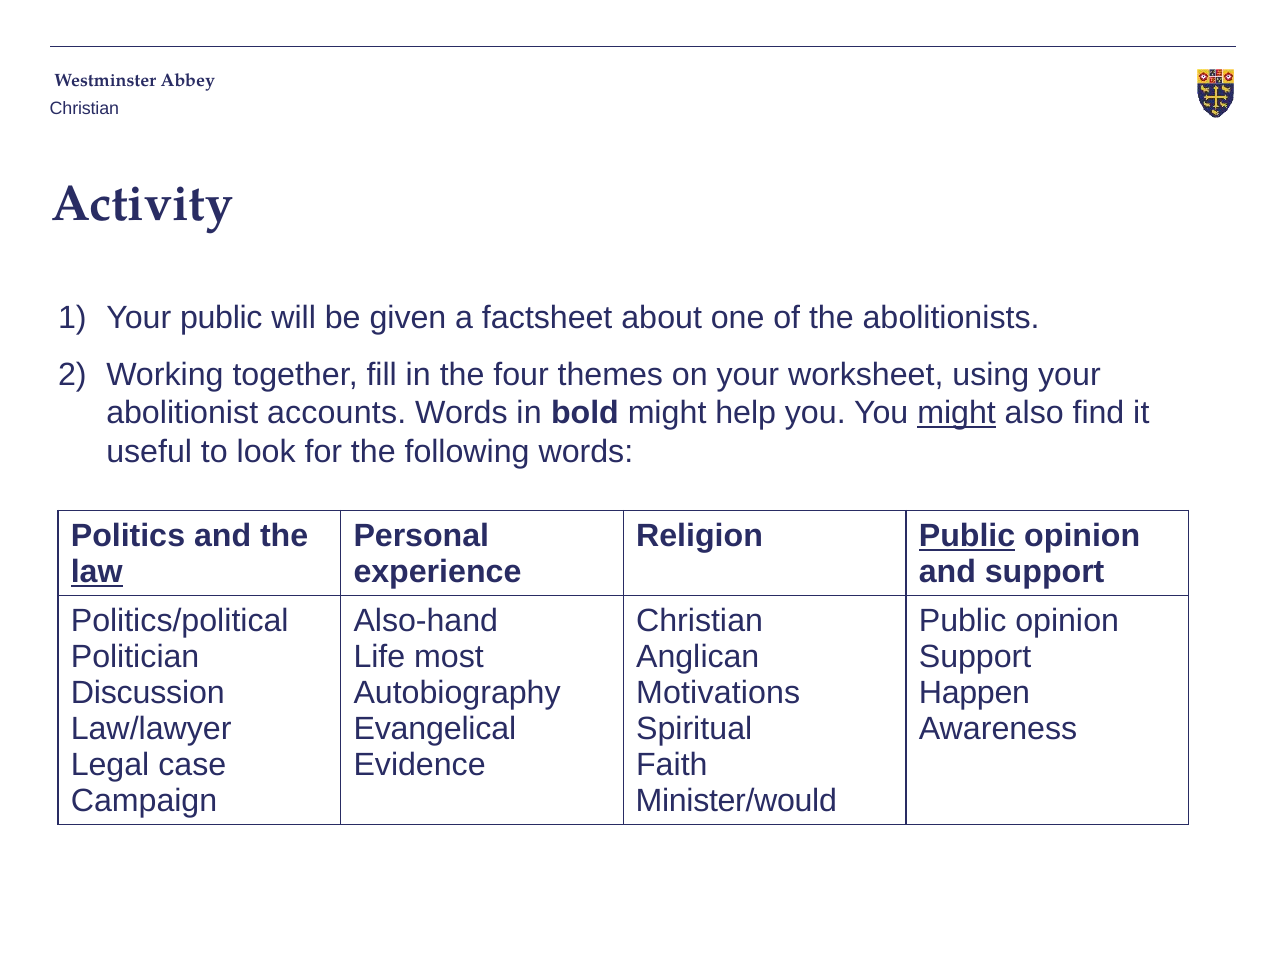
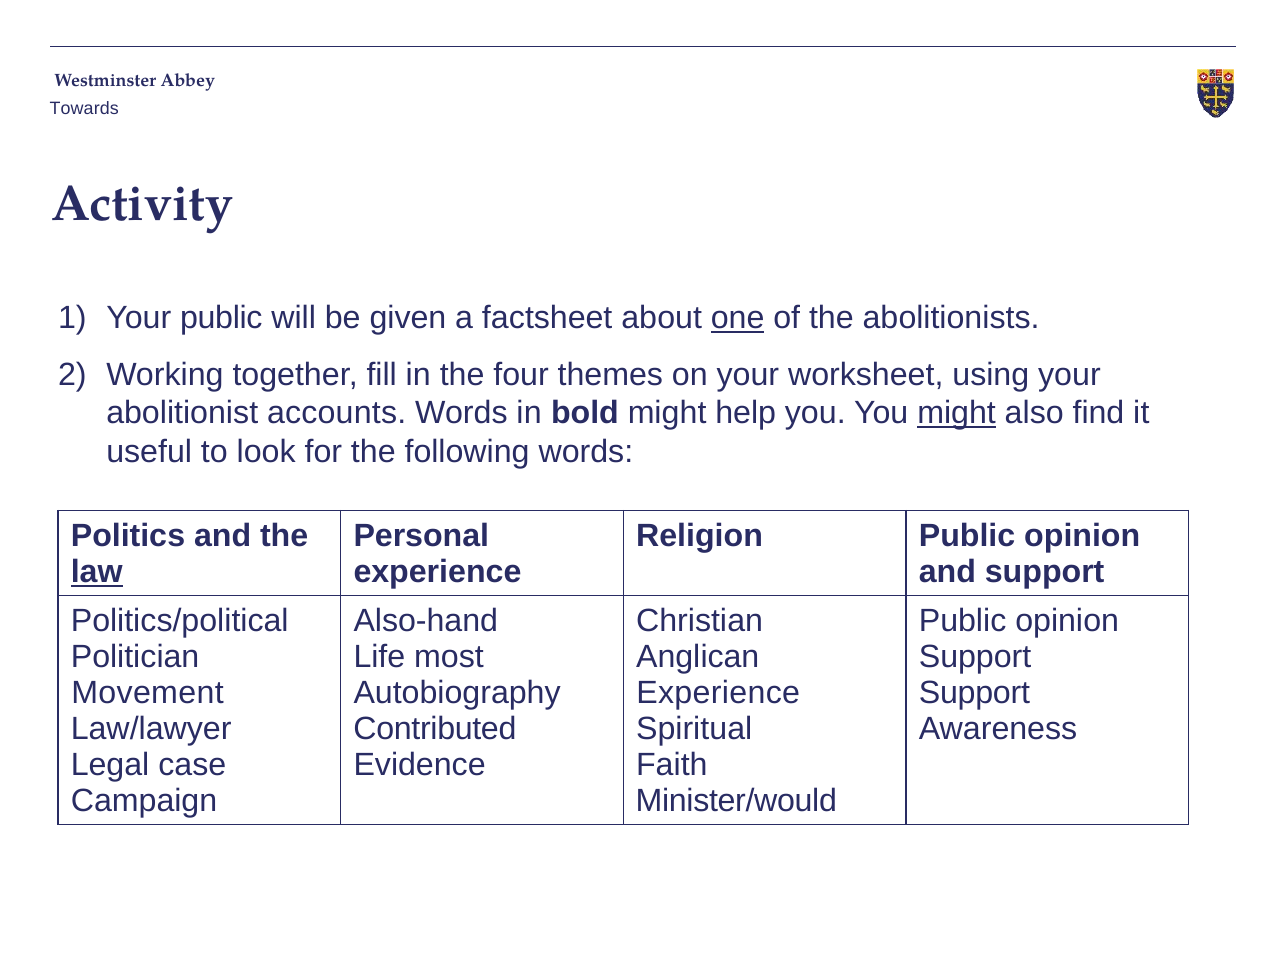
Christian at (84, 109): Christian -> Towards
one underline: none -> present
Public at (967, 536) underline: present -> none
Discussion: Discussion -> Movement
Motivations at (718, 693): Motivations -> Experience
Happen at (974, 693): Happen -> Support
Evangelical: Evangelical -> Contributed
